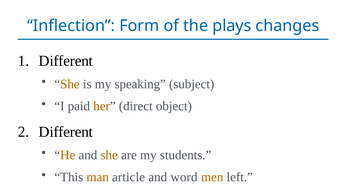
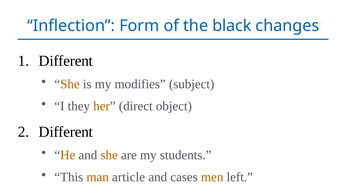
plays: plays -> black
speaking: speaking -> modifies
paid: paid -> they
word: word -> cases
